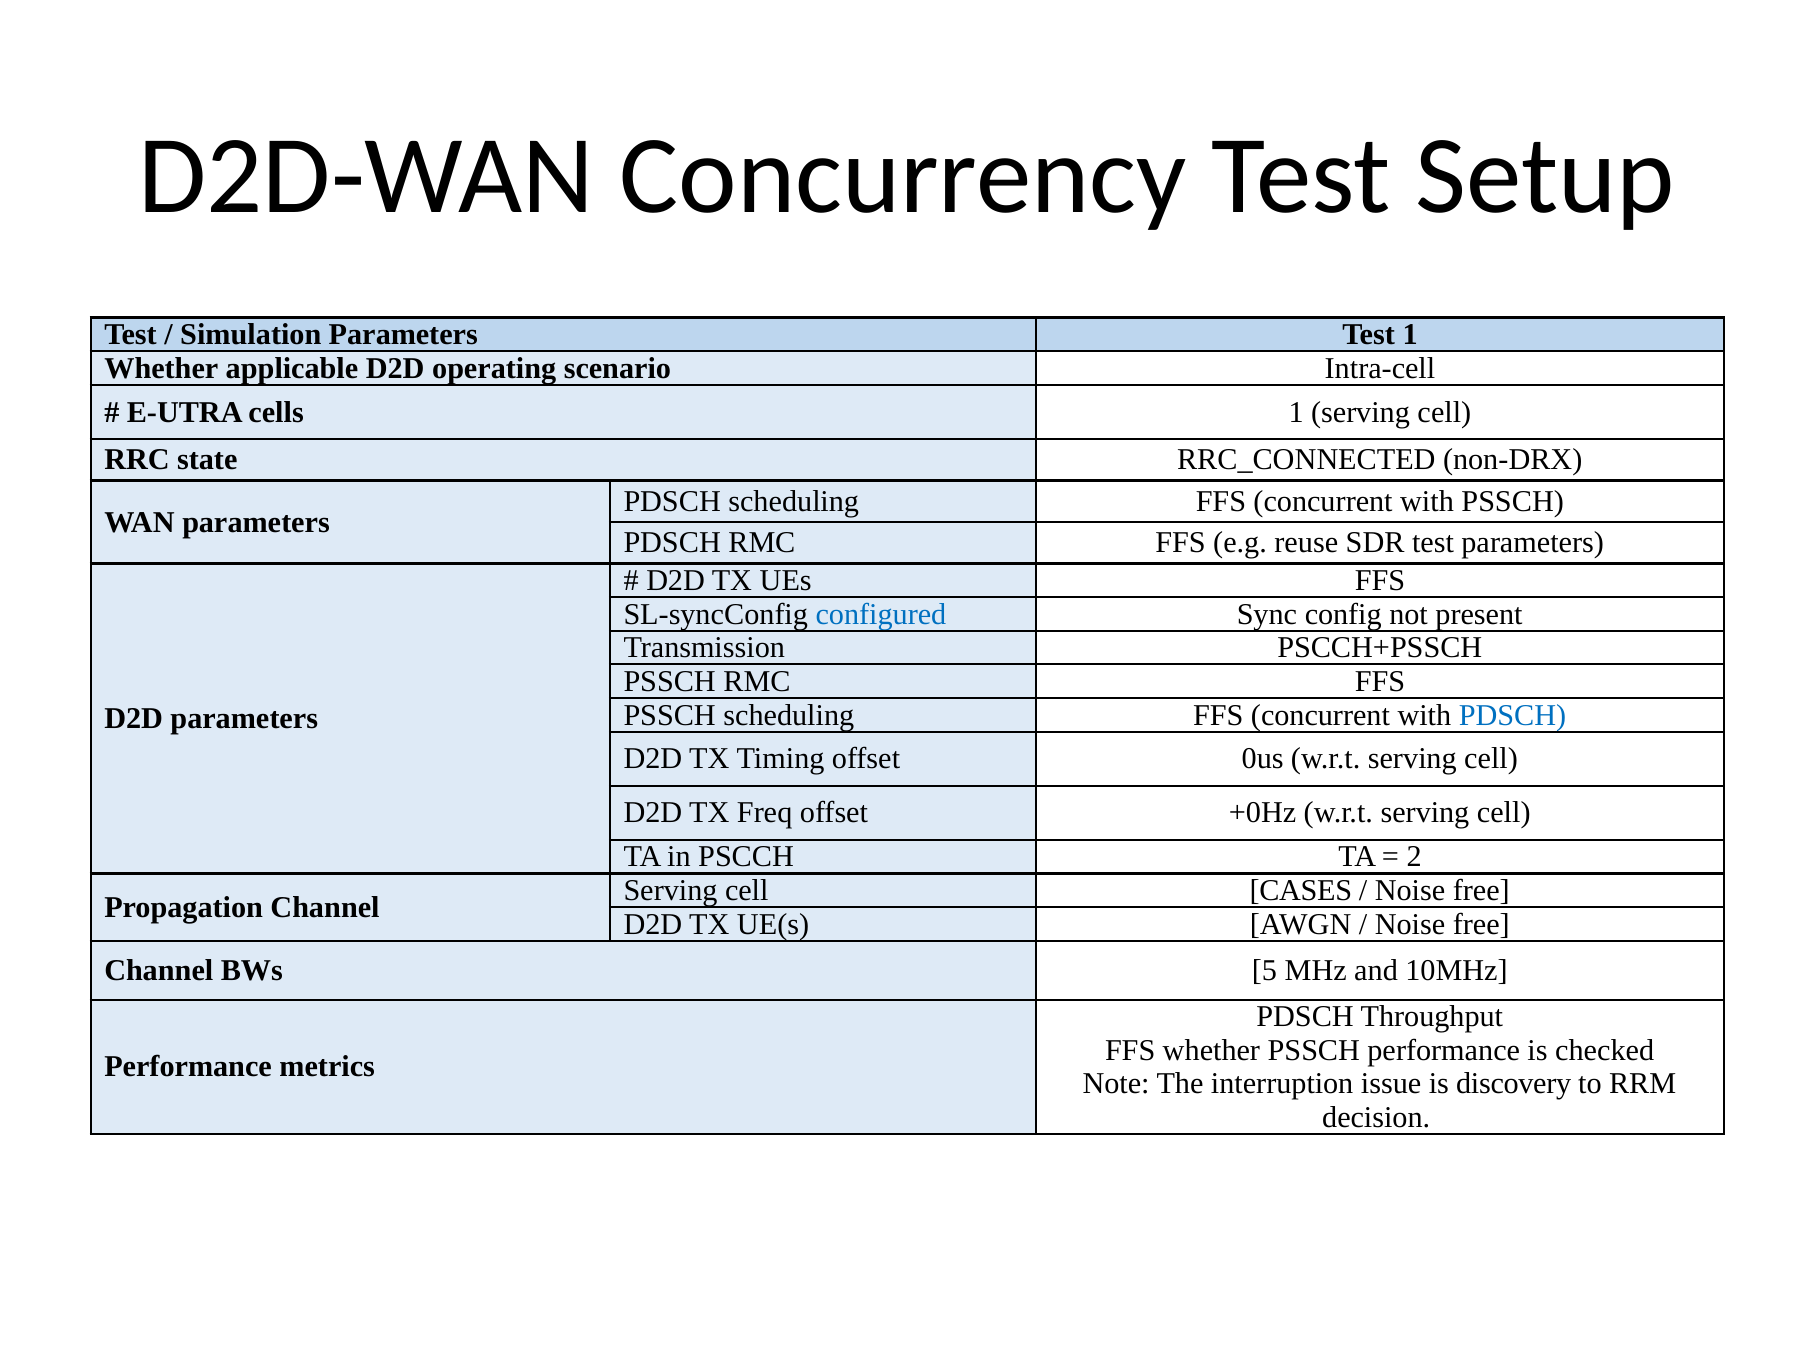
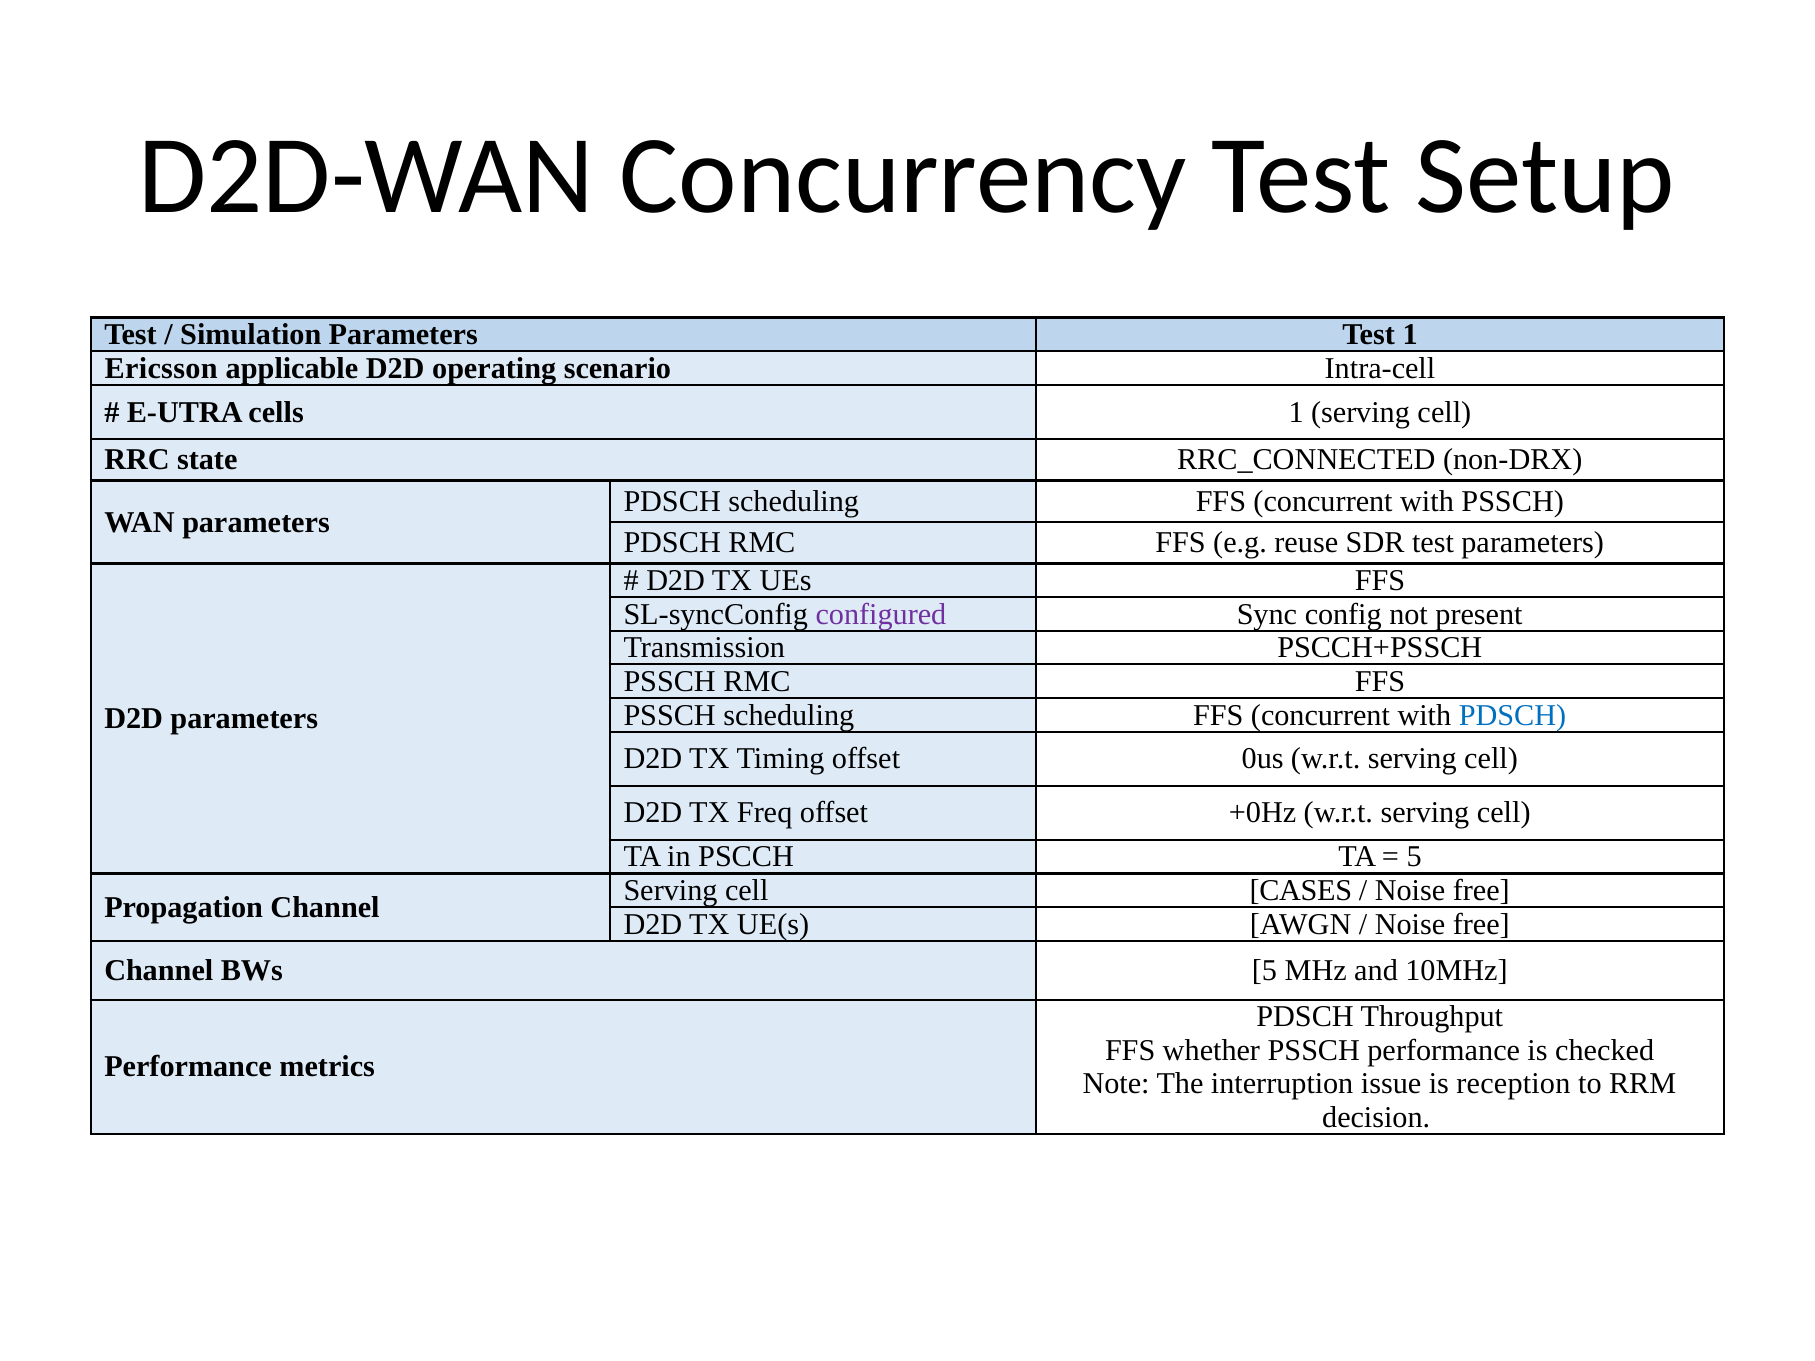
Whether at (161, 368): Whether -> Ericsson
configured colour: blue -> purple
2 at (1414, 857): 2 -> 5
discovery: discovery -> reception
